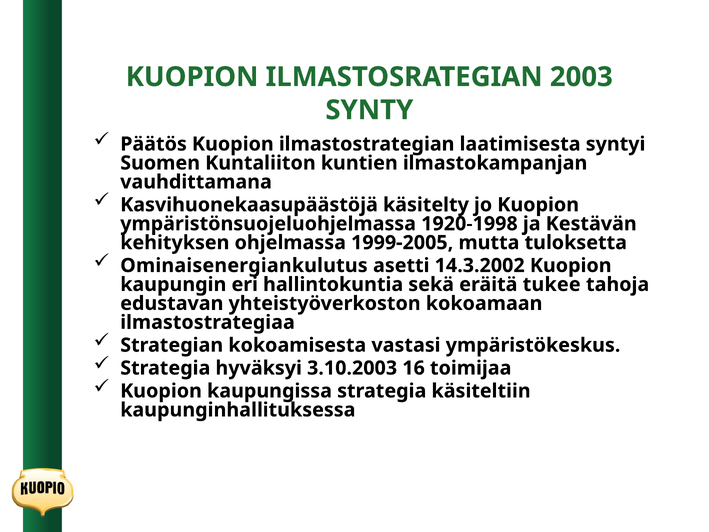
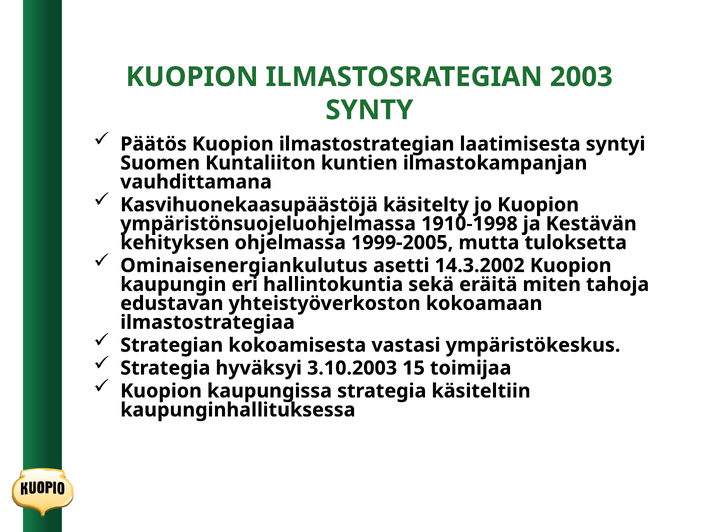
1920-1998: 1920-1998 -> 1910-1998
tukee: tukee -> miten
16: 16 -> 15
